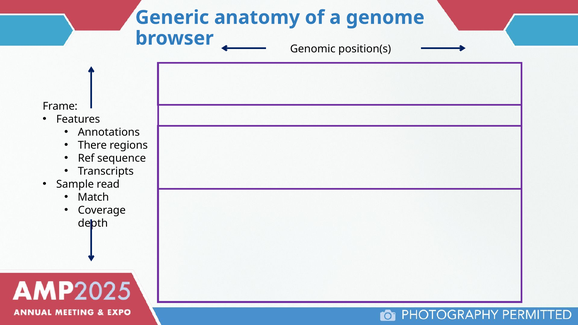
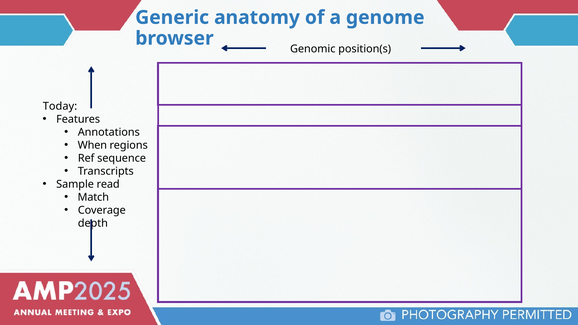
Frame: Frame -> Today
There: There -> When
